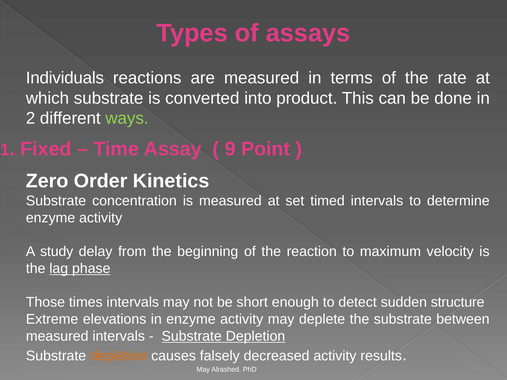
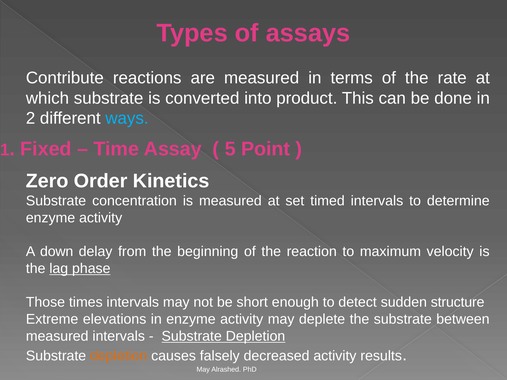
Individuals: Individuals -> Contribute
ways colour: light green -> light blue
9: 9 -> 5
study: study -> down
